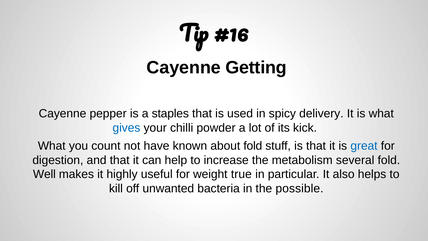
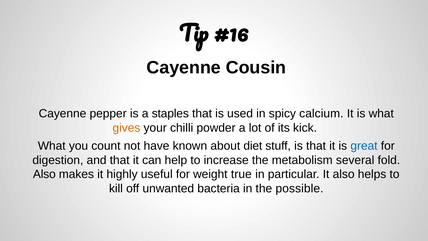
Getting: Getting -> Cousin
delivery: delivery -> calcium
gives colour: blue -> orange
about fold: fold -> diet
Well at (44, 174): Well -> Also
